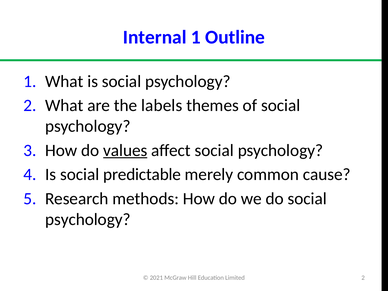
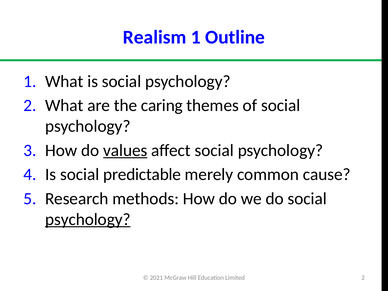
Internal: Internal -> Realism
labels: labels -> caring
psychology at (88, 219) underline: none -> present
